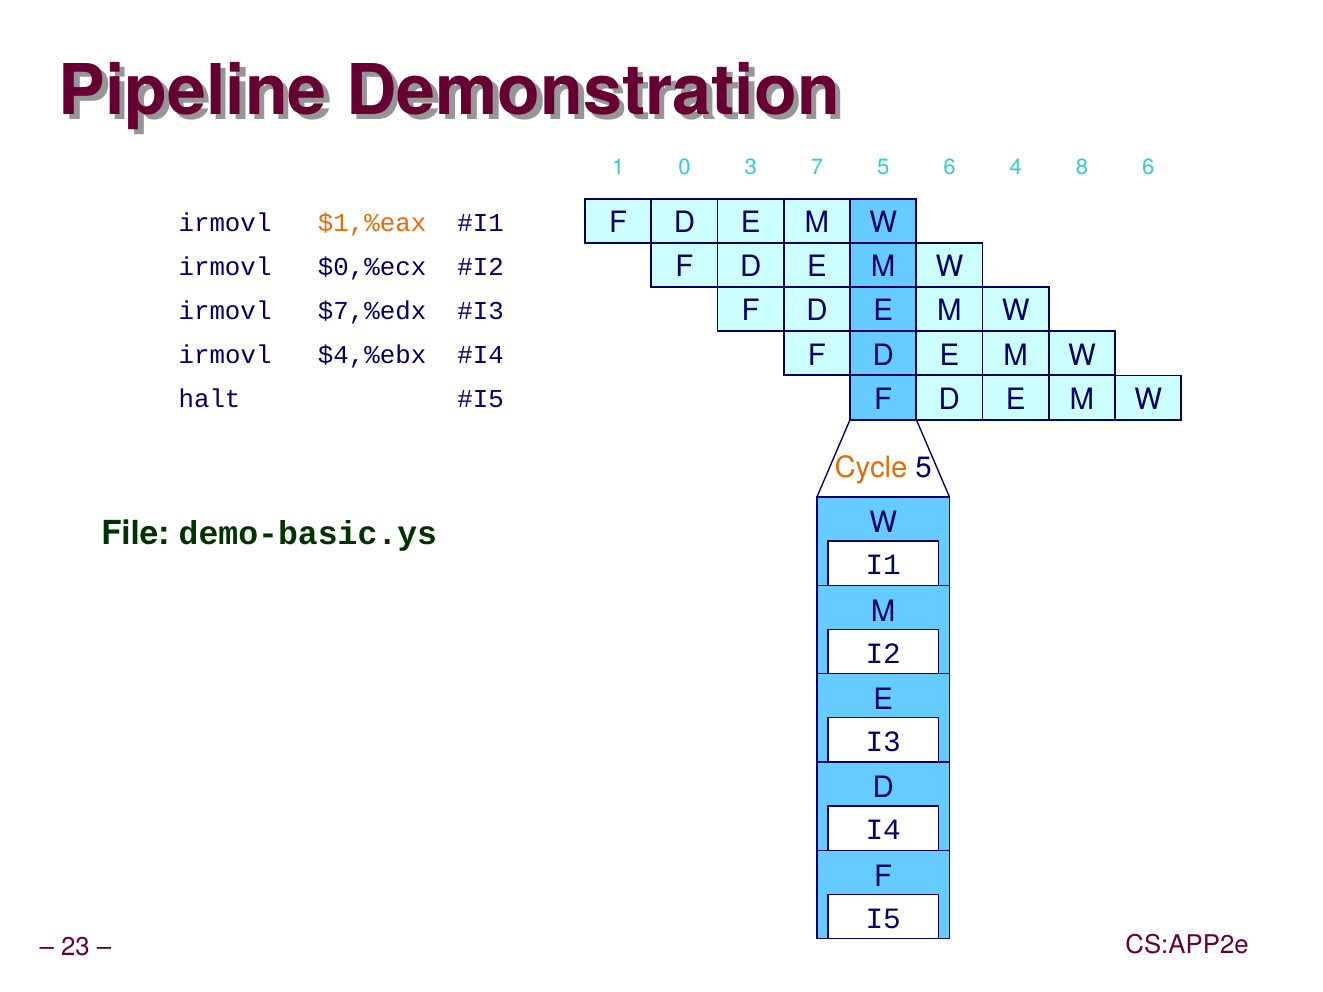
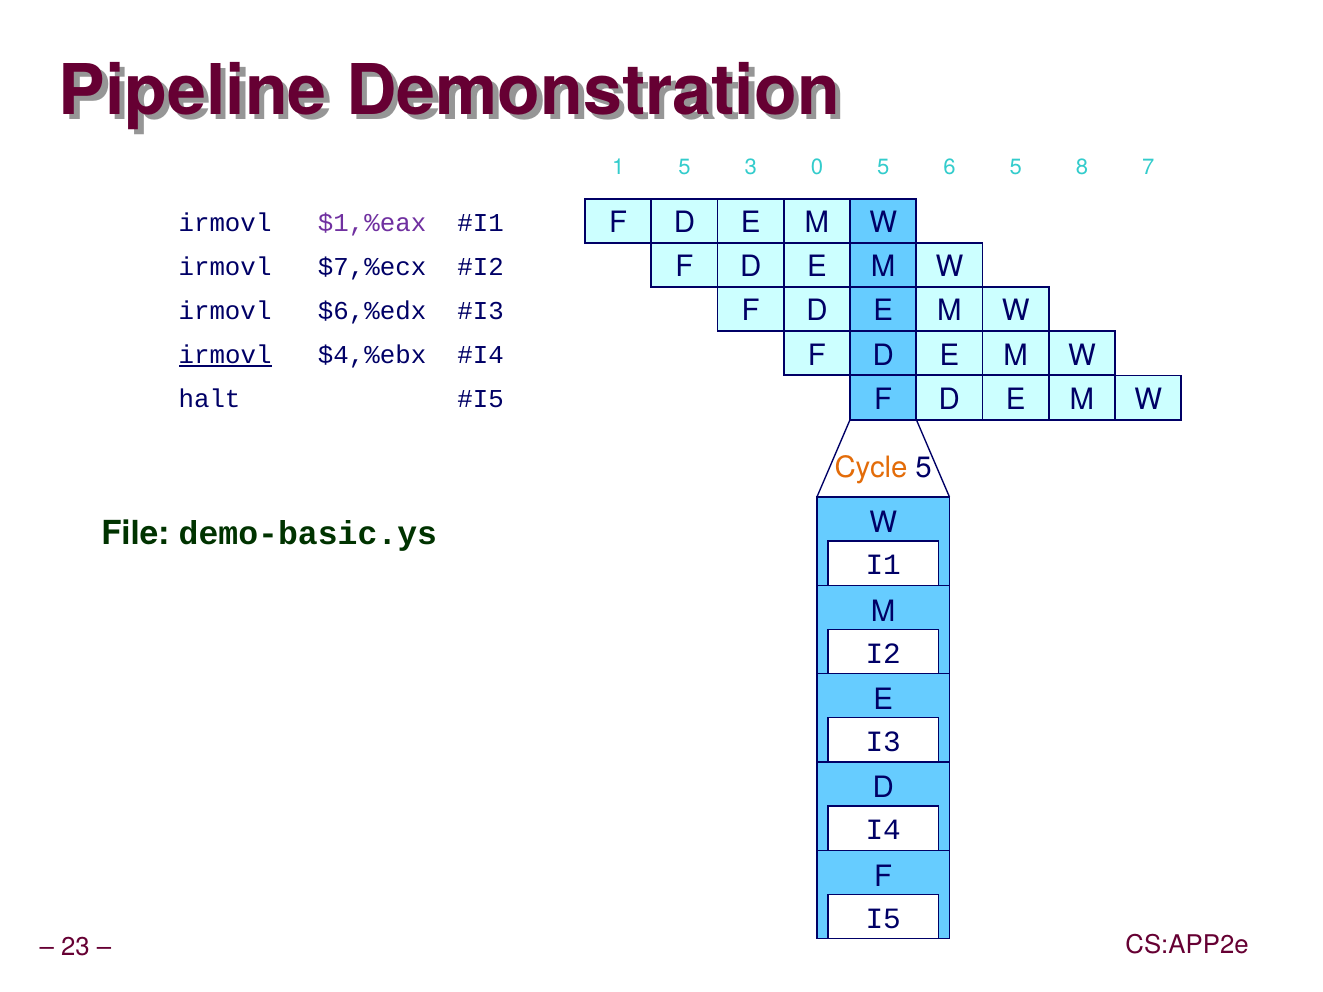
1 0: 0 -> 5
7: 7 -> 0
6 4: 4 -> 5
8 6: 6 -> 7
$1,%eax colour: orange -> purple
$0,%ecx: $0,%ecx -> $7,%ecx
$7,%edx: $7,%edx -> $6,%edx
irmovl at (225, 355) underline: none -> present
